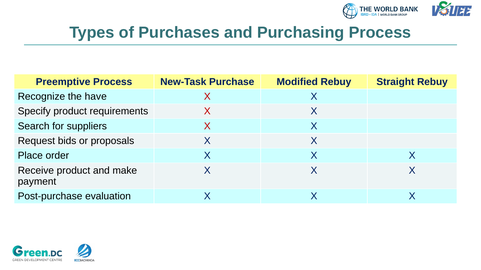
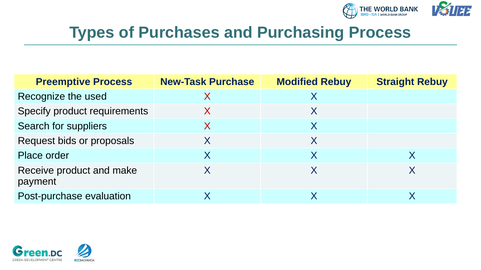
have: have -> used
